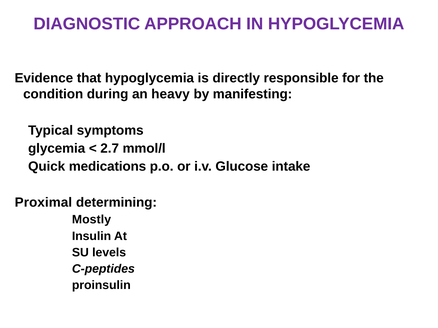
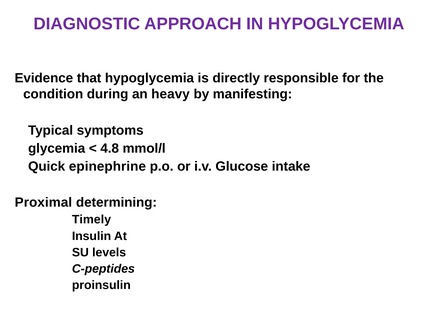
2.7: 2.7 -> 4.8
medications: medications -> epinephrine
Mostly: Mostly -> Timely
